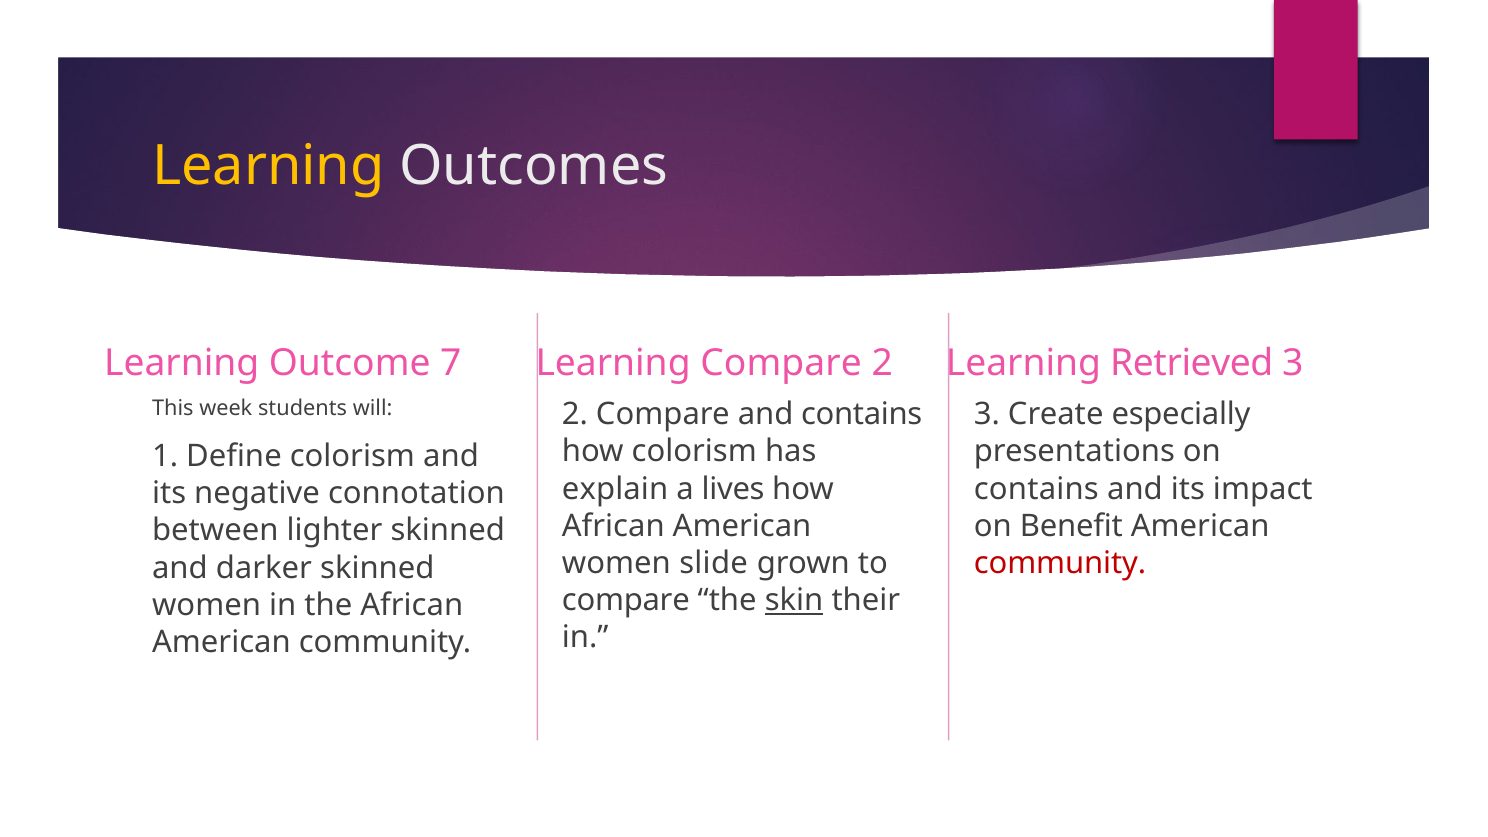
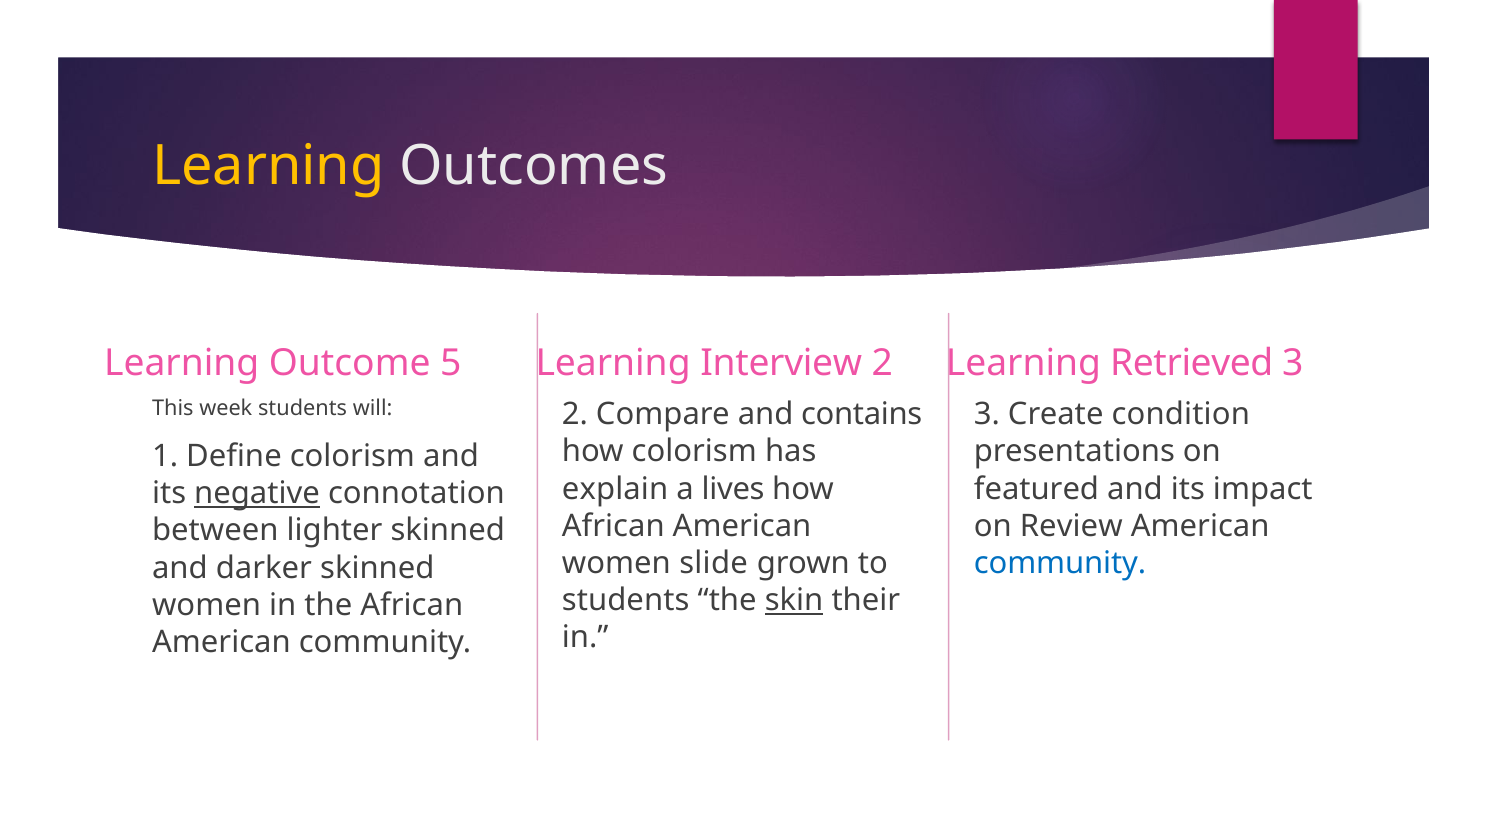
7: 7 -> 5
Learning Compare: Compare -> Interview
especially: especially -> condition
contains at (1036, 489): contains -> featured
negative underline: none -> present
Benefit: Benefit -> Review
community at (1060, 563) colour: red -> blue
compare at (626, 601): compare -> students
